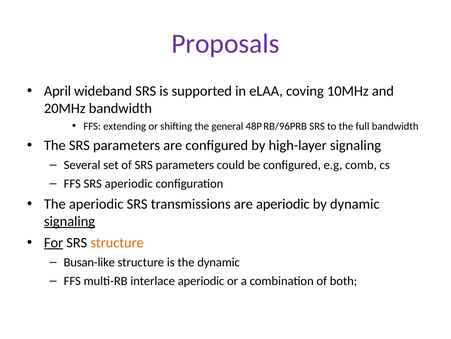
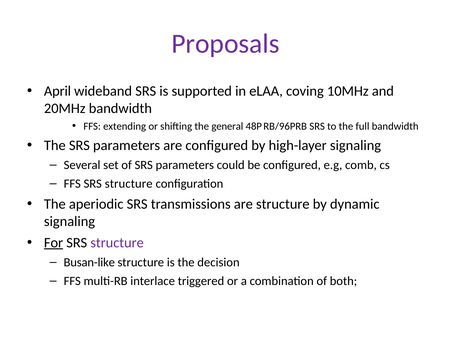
FFS SRS aperiodic: aperiodic -> structure
are aperiodic: aperiodic -> structure
signaling at (70, 221) underline: present -> none
structure at (117, 242) colour: orange -> purple
the dynamic: dynamic -> decision
interlace aperiodic: aperiodic -> triggered
